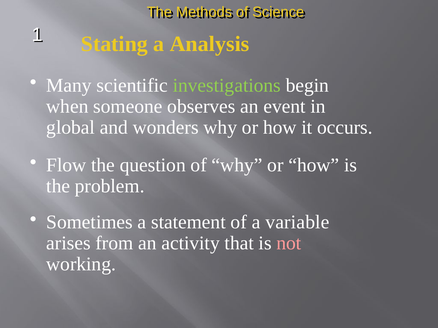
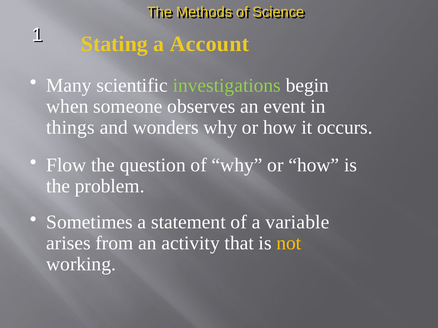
Analysis: Analysis -> Account
global: global -> things
not colour: pink -> yellow
